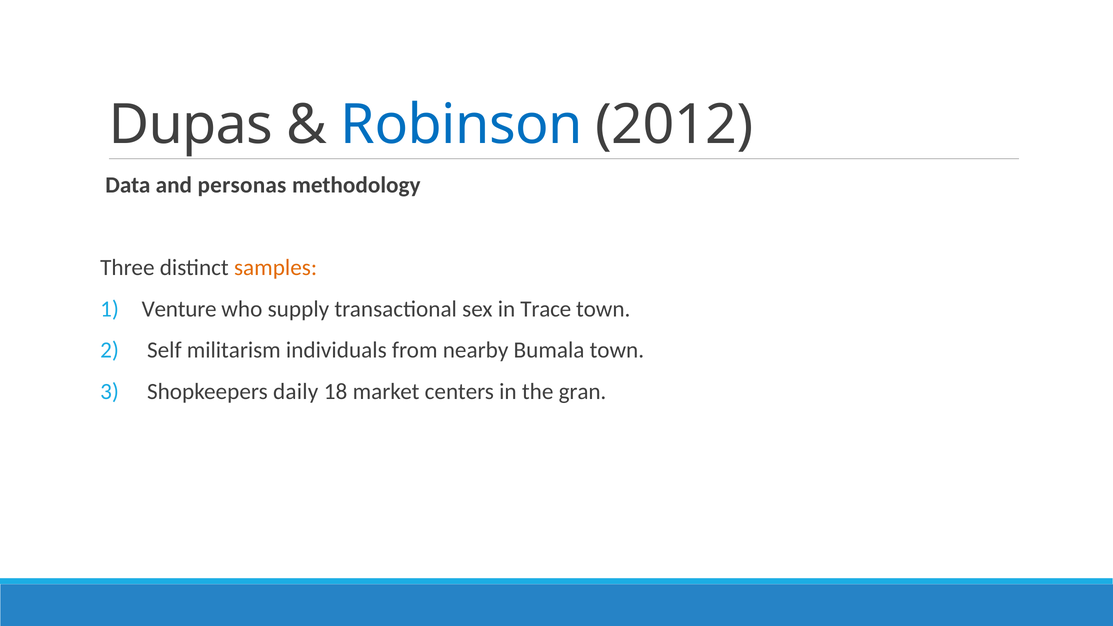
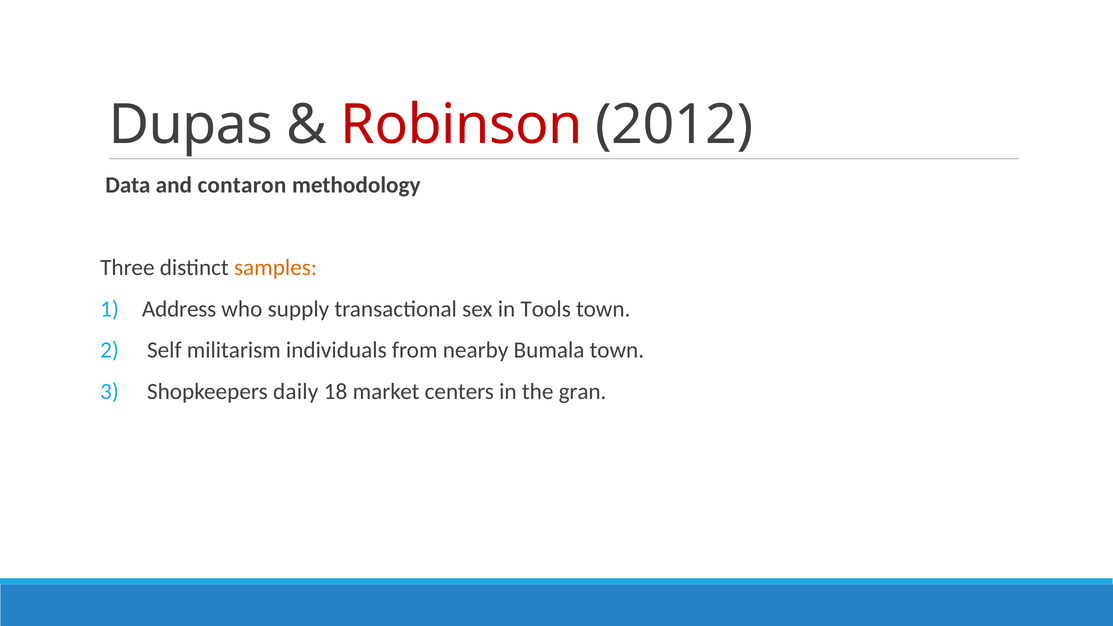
Robinson colour: blue -> red
personas: personas -> contaron
Venture: Venture -> Address
Trace: Trace -> Tools
